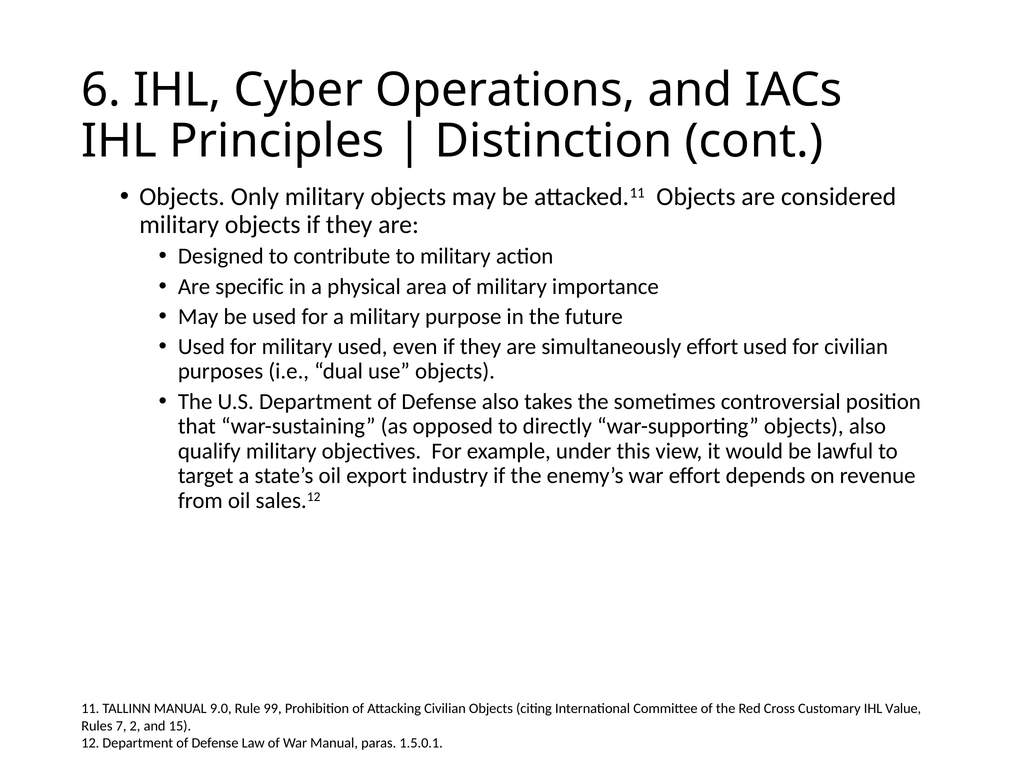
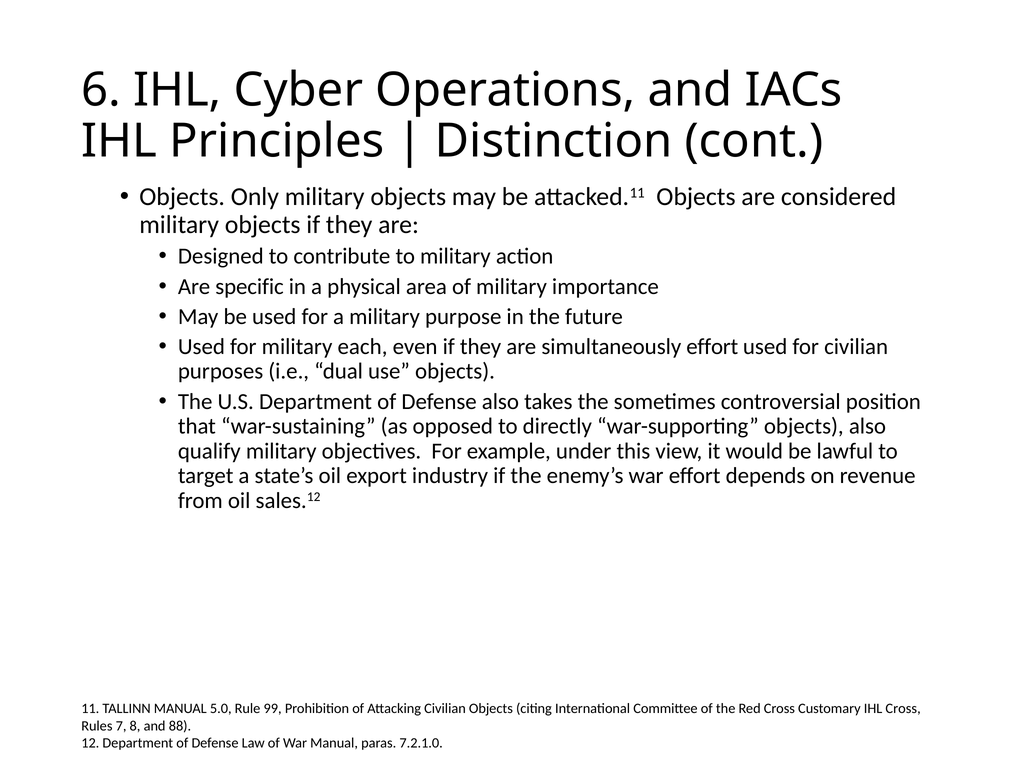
military used: used -> each
9.0: 9.0 -> 5.0
IHL Value: Value -> Cross
2: 2 -> 8
15: 15 -> 88
1.5.0.1: 1.5.0.1 -> 7.2.1.0
